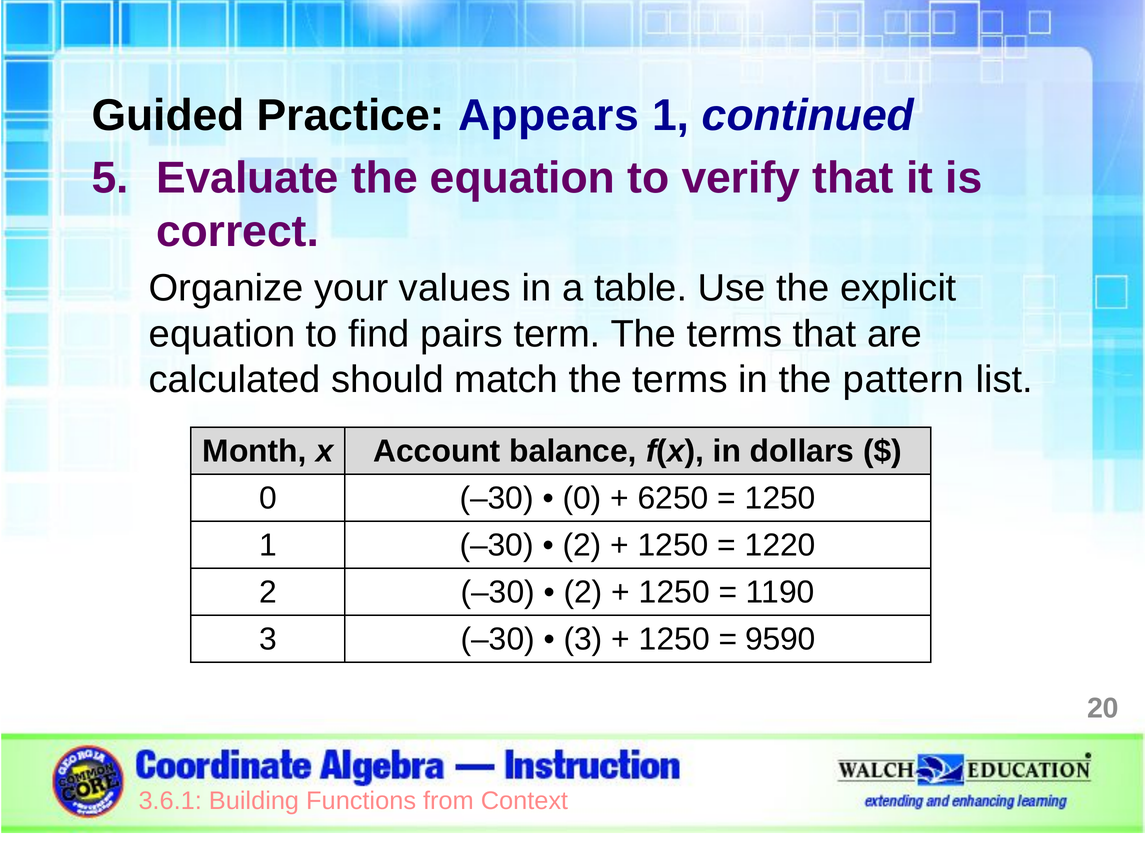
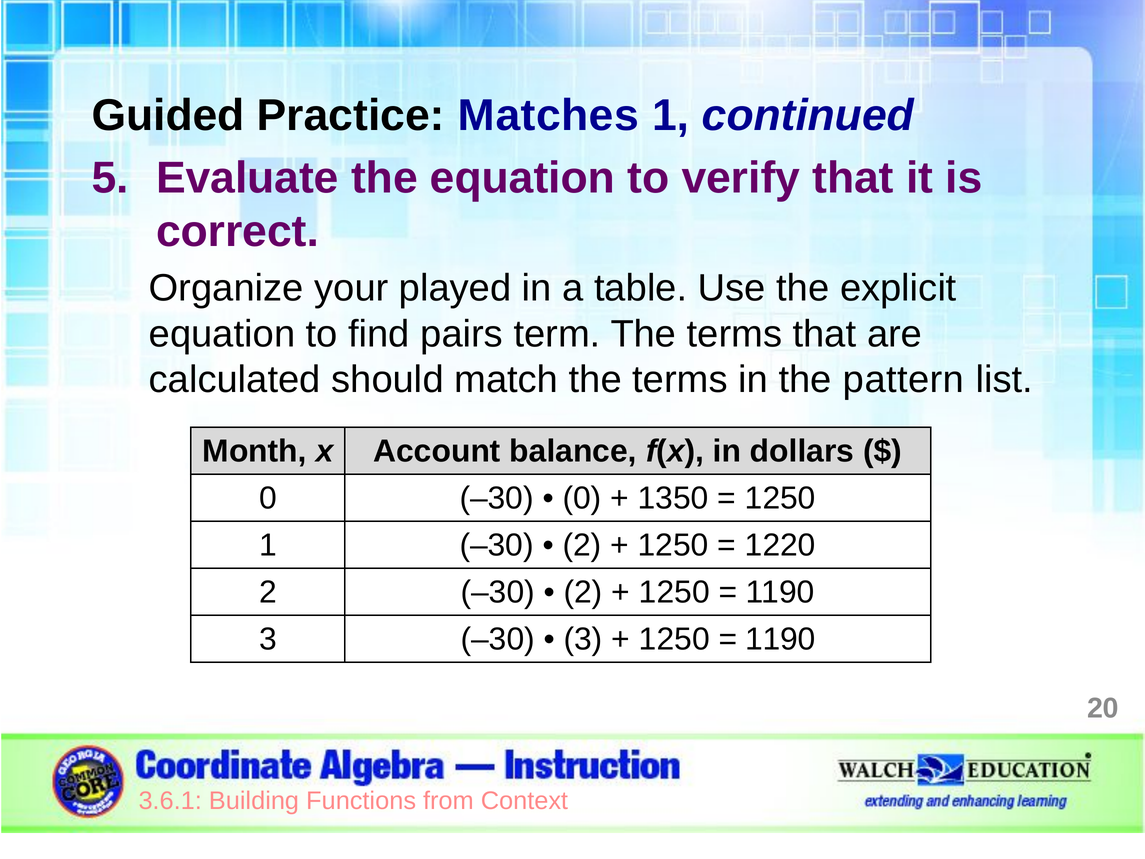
Appears: Appears -> Matches
values: values -> played
6250: 6250 -> 1350
9590 at (780, 639): 9590 -> 1190
